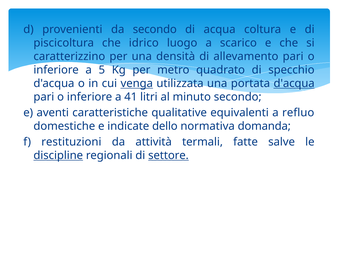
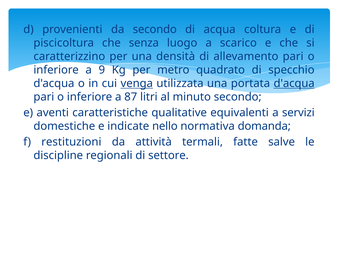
idrico: idrico -> senza
5: 5 -> 9
41: 41 -> 87
refluo: refluo -> servizi
dello: dello -> nello
discipline underline: present -> none
settore underline: present -> none
